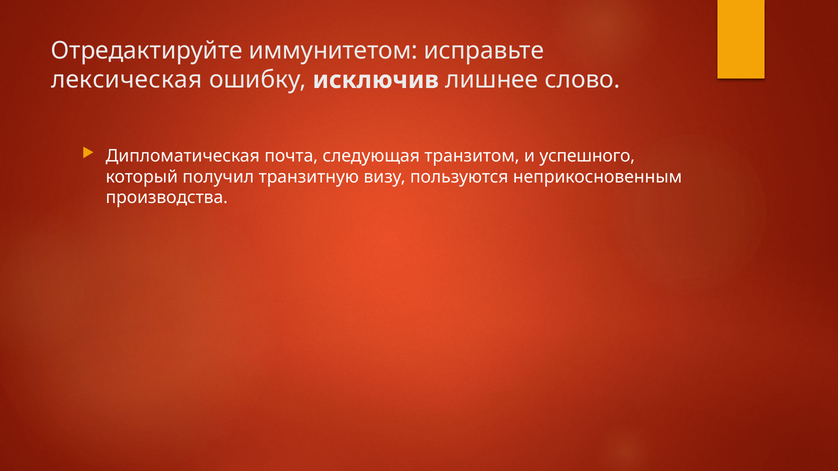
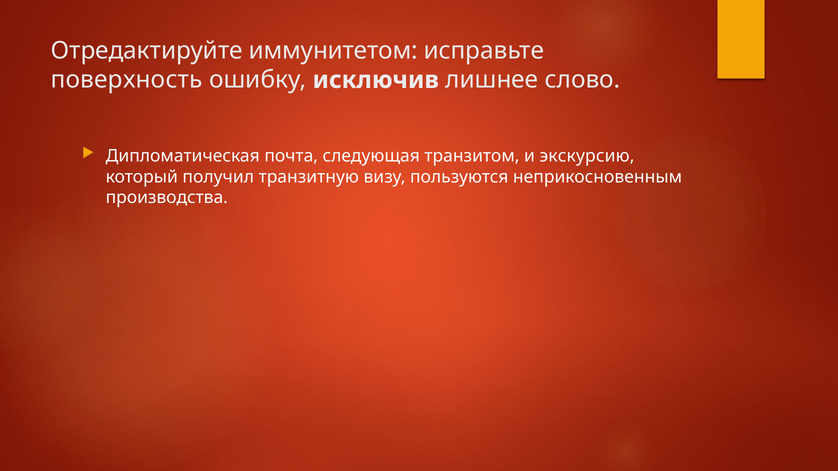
лексическая: лексическая -> поверхность
успешного: успешного -> экскурсию
